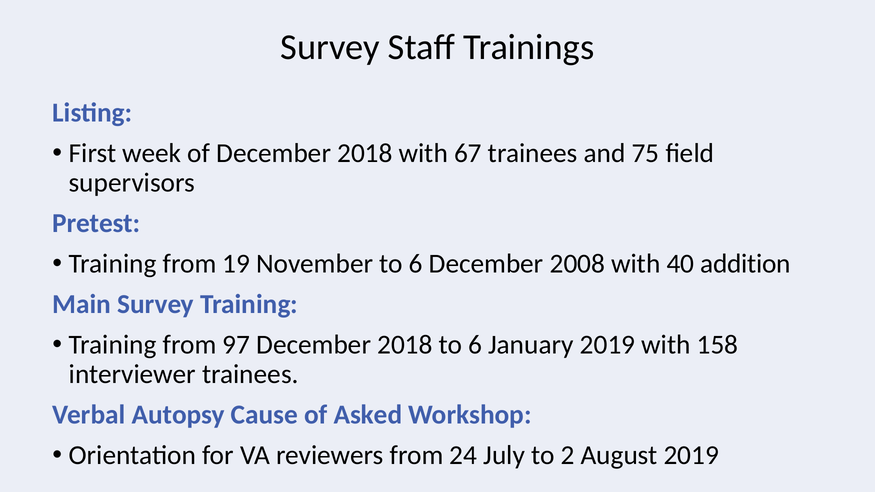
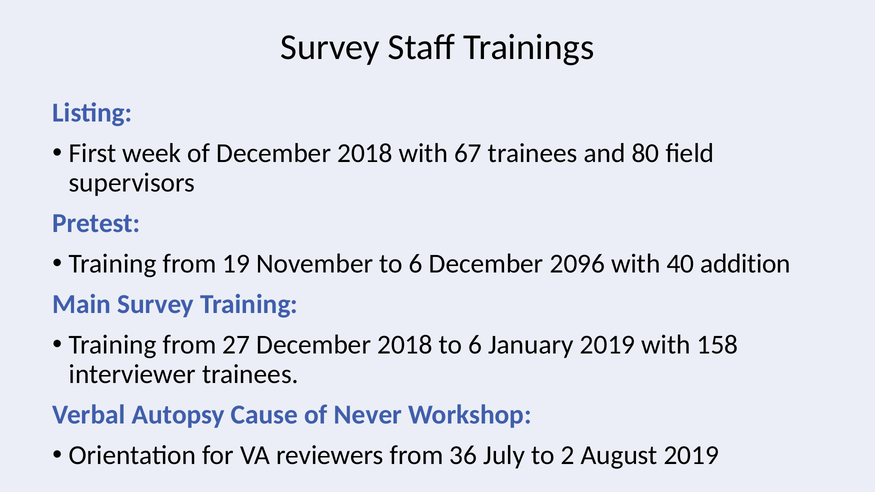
75: 75 -> 80
2008: 2008 -> 2096
97: 97 -> 27
Asked: Asked -> Never
24: 24 -> 36
